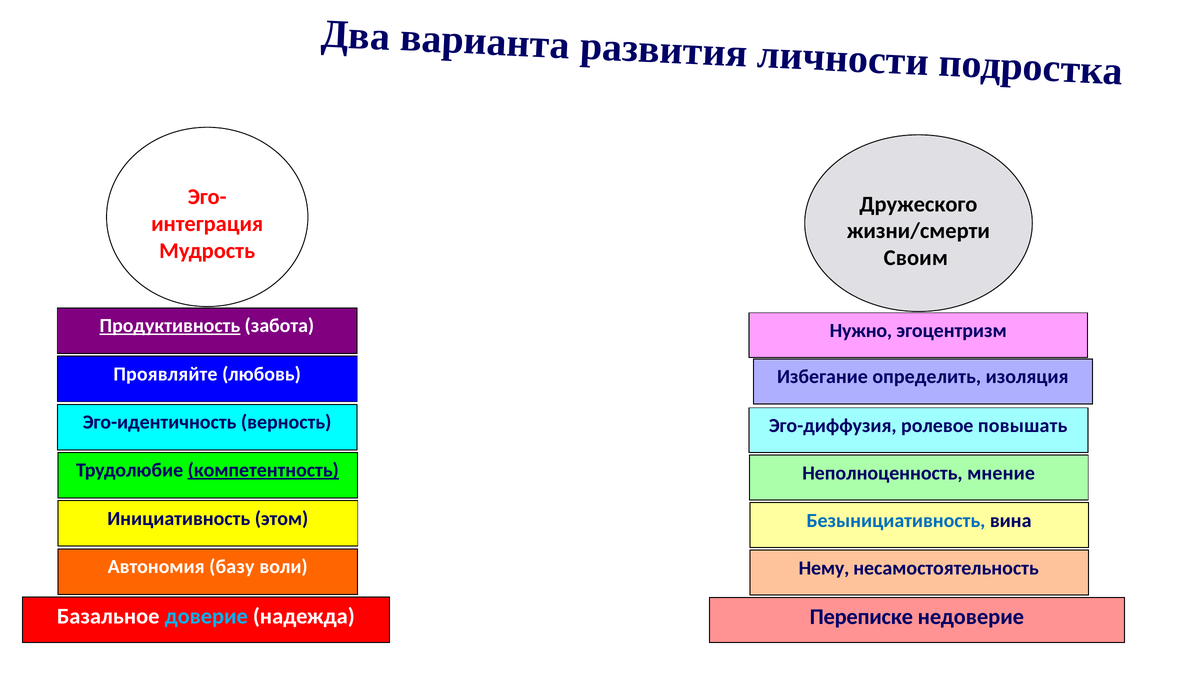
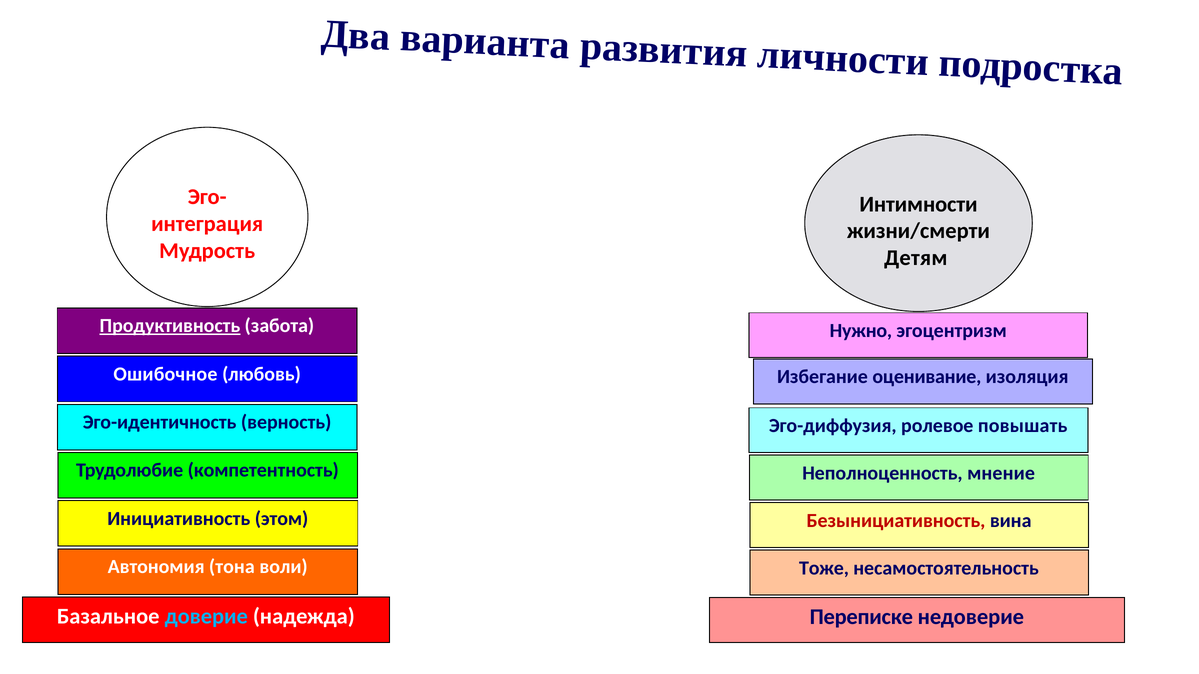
Дружеского: Дружеского -> Интимности
Своим: Своим -> Детям
Проявляйте: Проявляйте -> Ошибочное
определить: определить -> оценивание
компетентность underline: present -> none
Безынициативность colour: blue -> red
базу: базу -> тона
Нему: Нему -> Тоже
